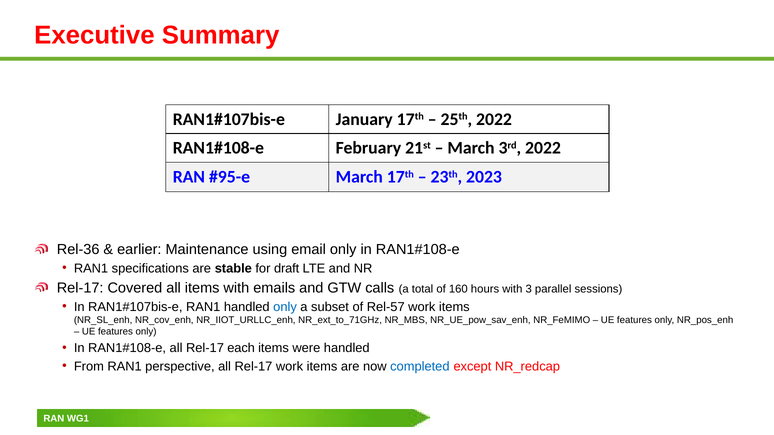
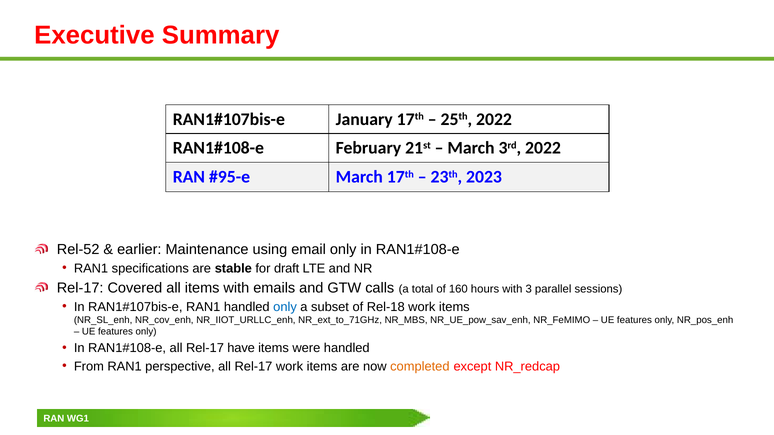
Rel-36: Rel-36 -> Rel-52
Rel-57: Rel-57 -> Rel-18
each: each -> have
completed colour: blue -> orange
